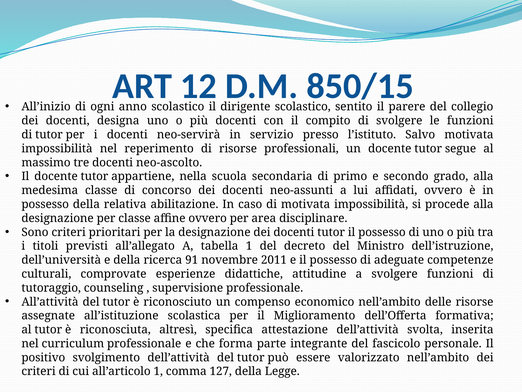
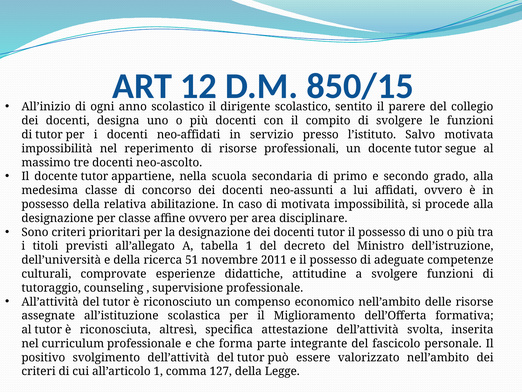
neo-servirà: neo-servirà -> neo-affidati
91: 91 -> 51
